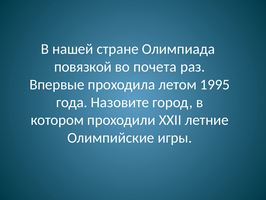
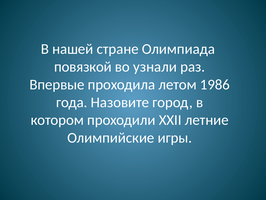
почета: почета -> узнали
1995: 1995 -> 1986
